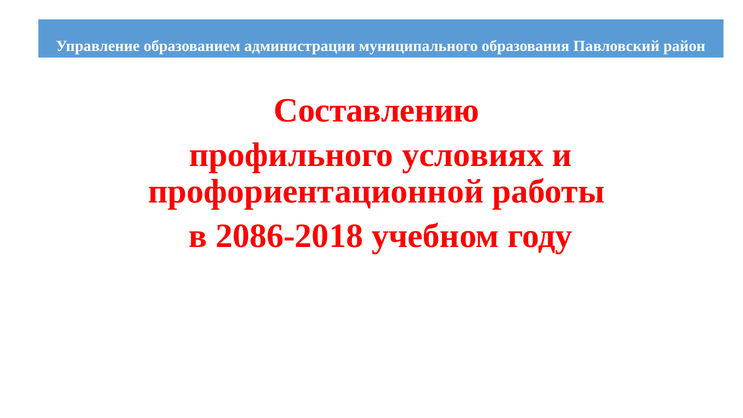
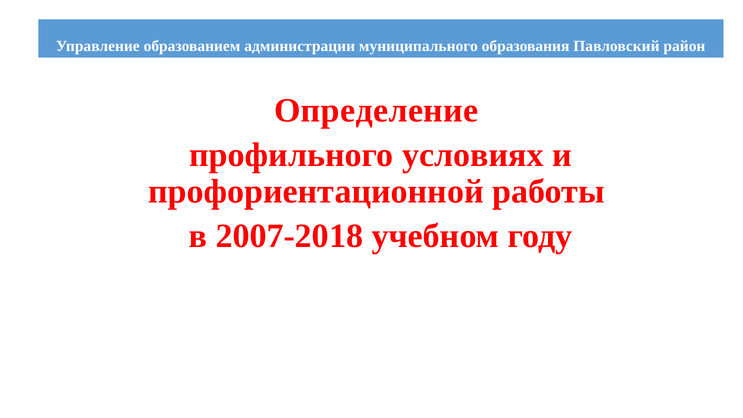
Составлению: Составлению -> Определение
2086-2018: 2086-2018 -> 2007-2018
